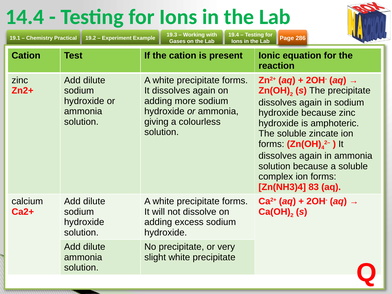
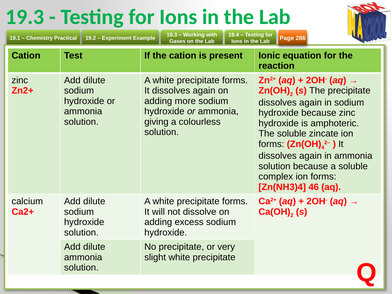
14.4 at (25, 17): 14.4 -> 19.3
83: 83 -> 46
